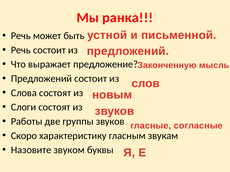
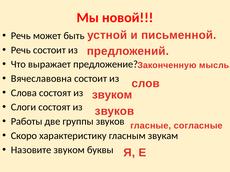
ранка: ранка -> новой
Предложений at (41, 79): Предложений -> Вячеславовна
новым at (112, 95): новым -> звуком
